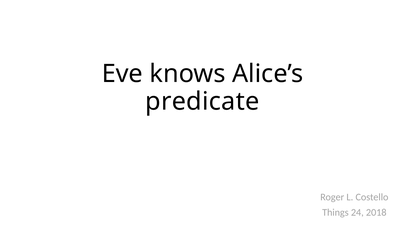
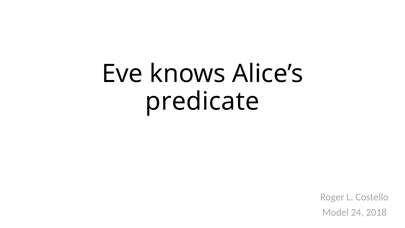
Things: Things -> Model
